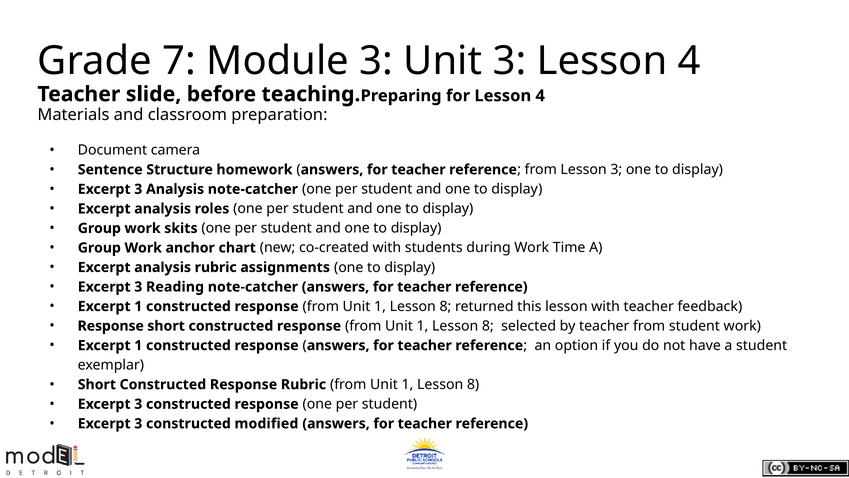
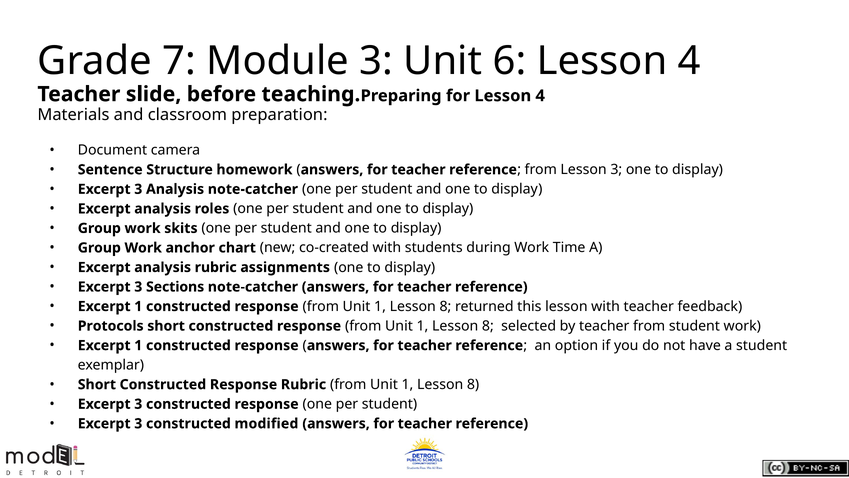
Unit 3: 3 -> 6
Reading: Reading -> Sections
Response at (111, 326): Response -> Protocols
